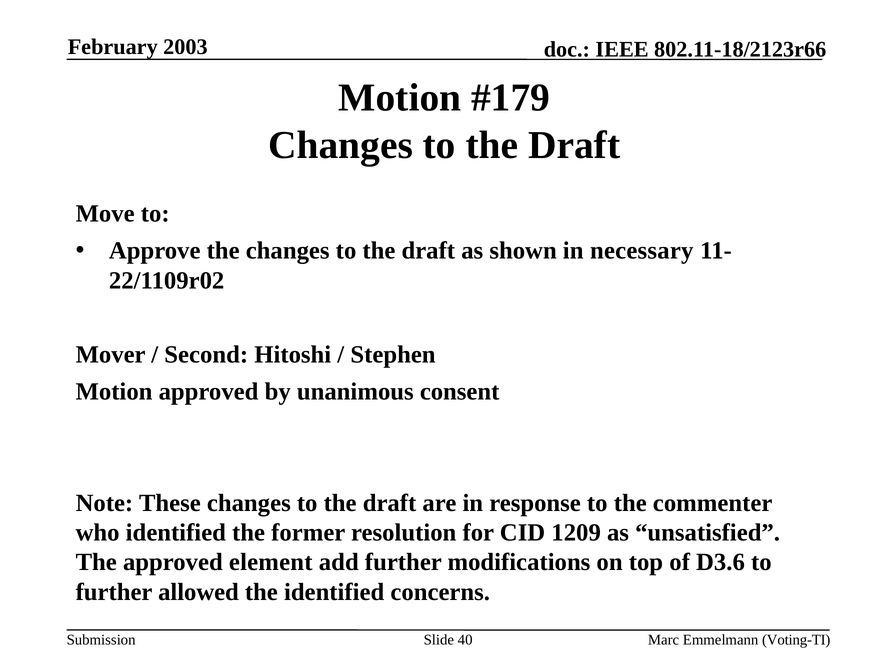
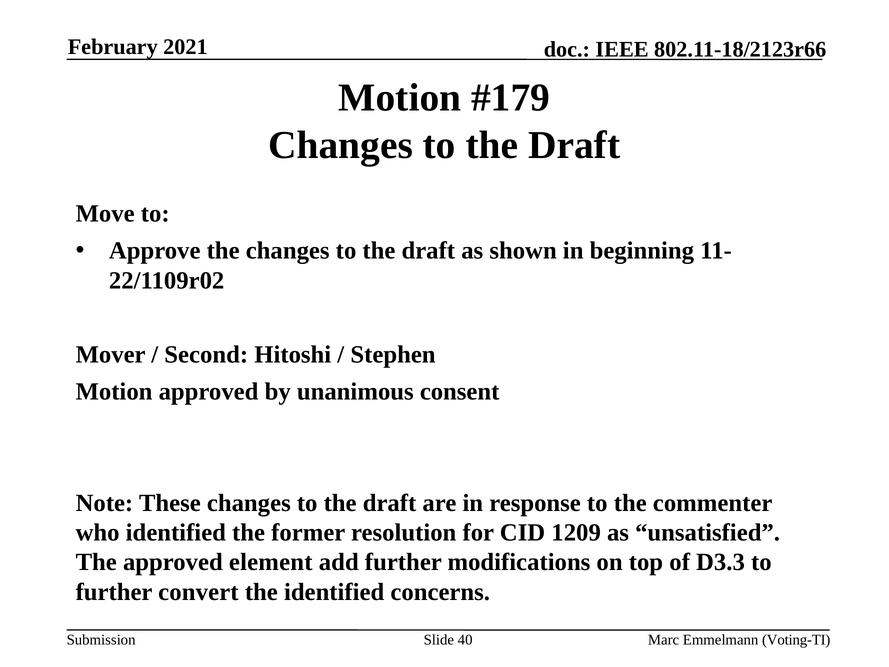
2003: 2003 -> 2021
necessary: necessary -> beginning
D3.6: D3.6 -> D3.3
allowed: allowed -> convert
